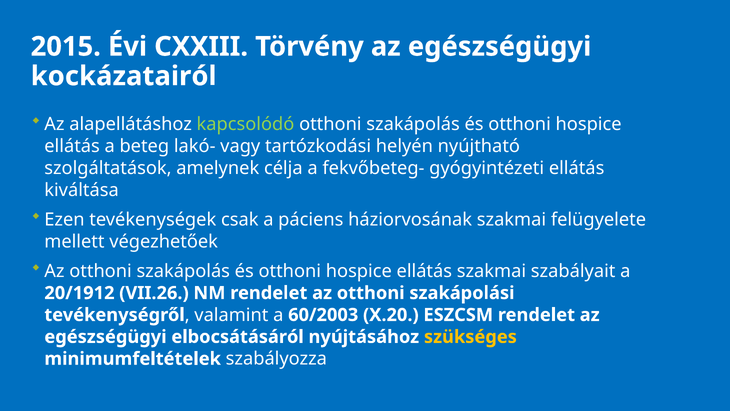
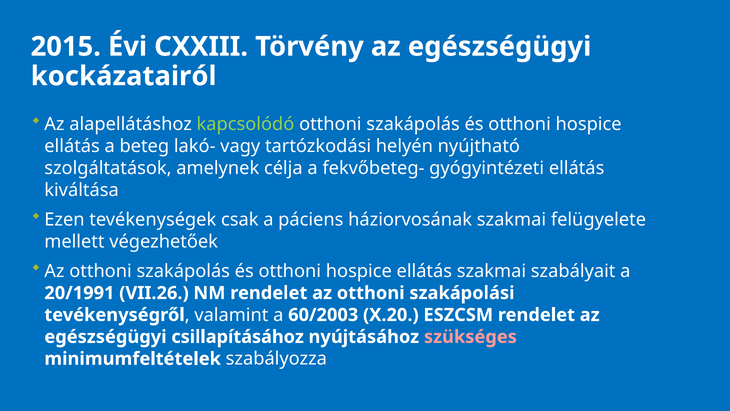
20/1912: 20/1912 -> 20/1991
elbocsátásáról: elbocsátásáról -> csillapításához
szükséges colour: yellow -> pink
